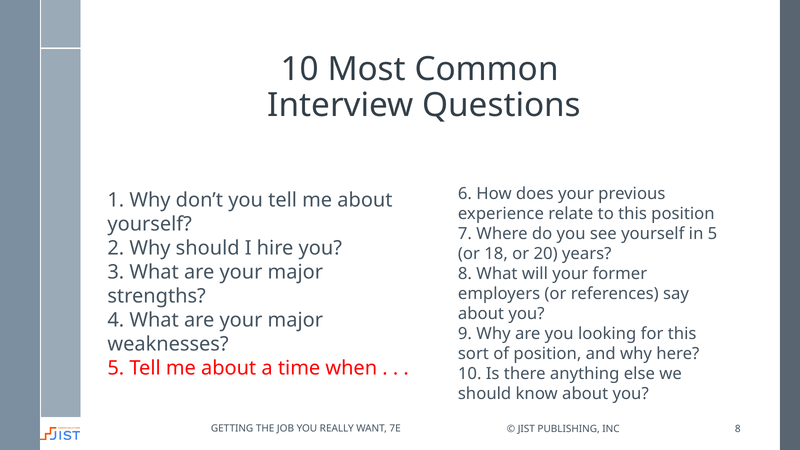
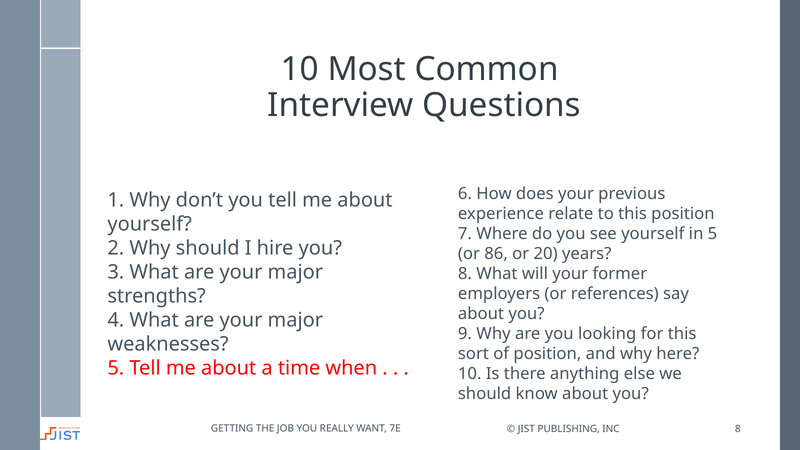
18: 18 -> 86
